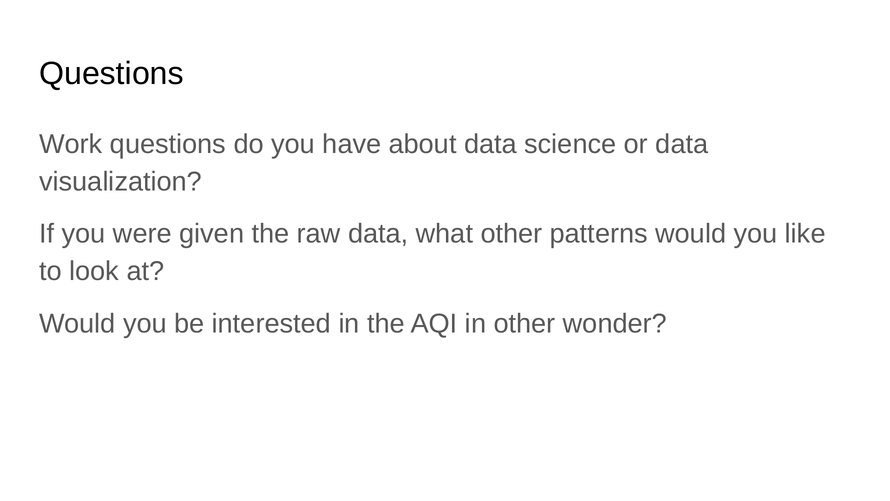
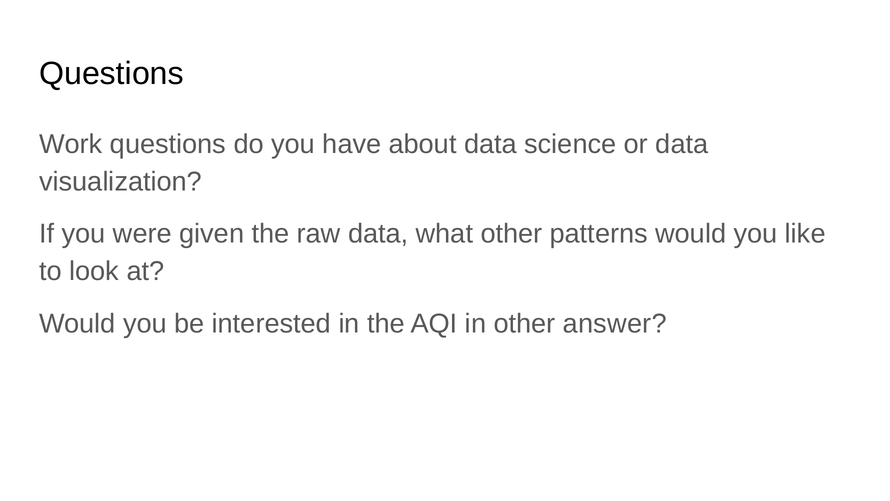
wonder: wonder -> answer
